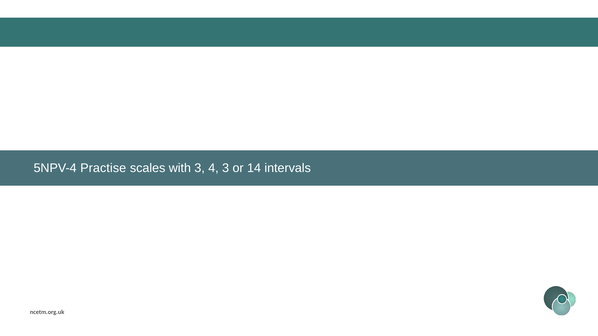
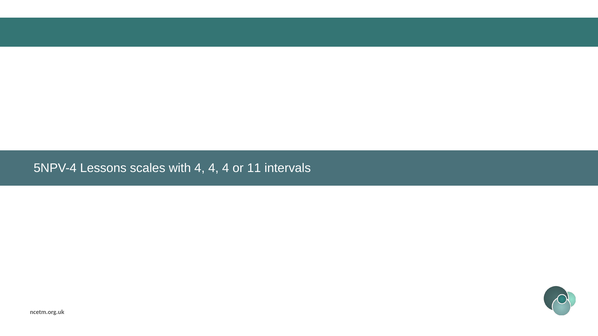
Practise: Practise -> Lessons
with 3: 3 -> 4
3 at (226, 168): 3 -> 4
14: 14 -> 11
